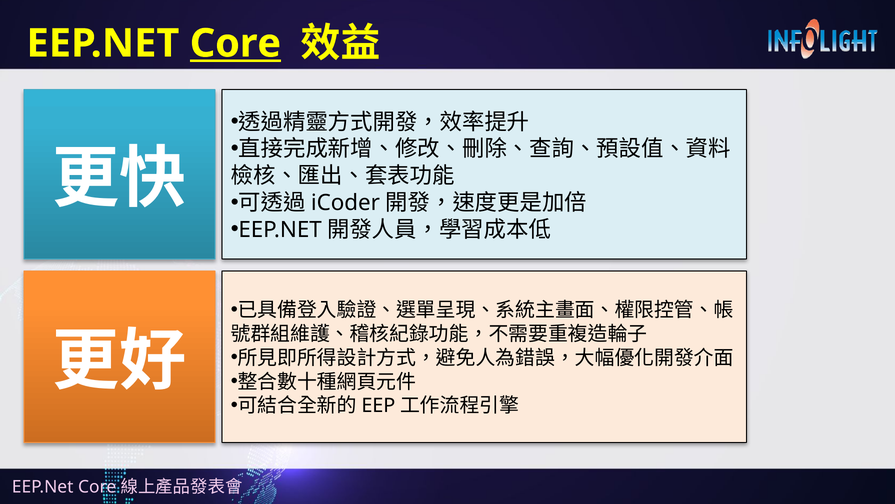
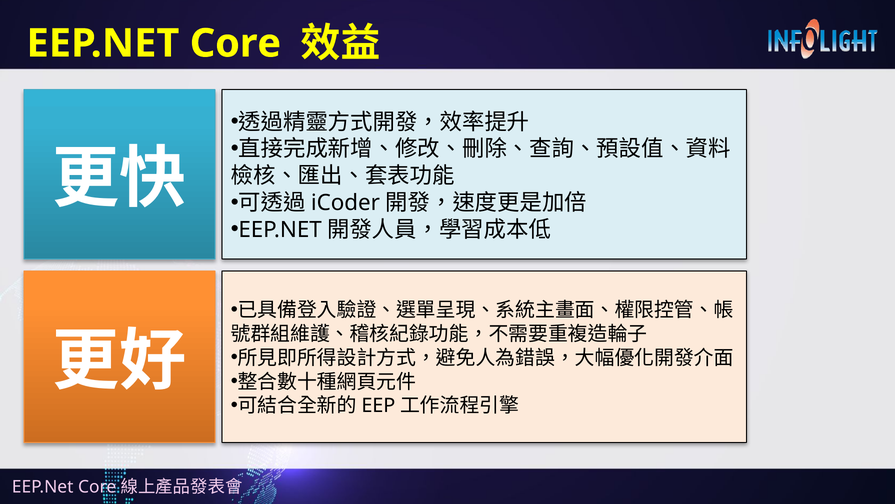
Core underline: present -> none
